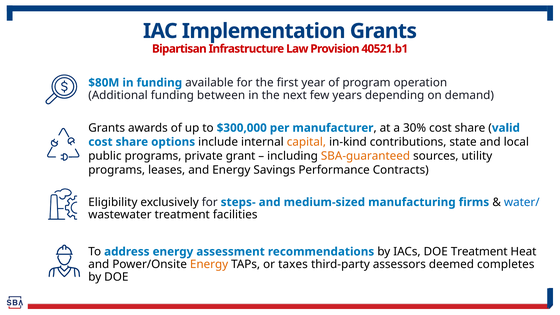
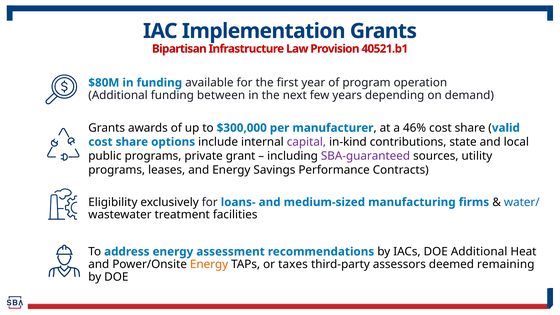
30%: 30% -> 46%
capital colour: orange -> purple
SBA-guaranteed colour: orange -> purple
steps-: steps- -> loans-
DOE Treatment: Treatment -> Additional
completes: completes -> remaining
